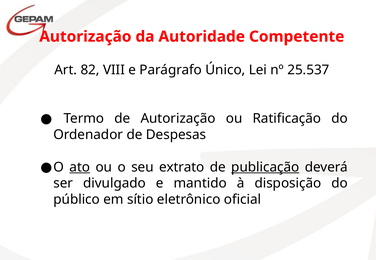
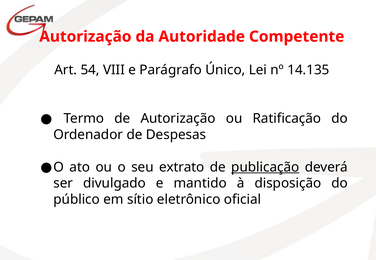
82: 82 -> 54
25.537: 25.537 -> 14.135
ato underline: present -> none
